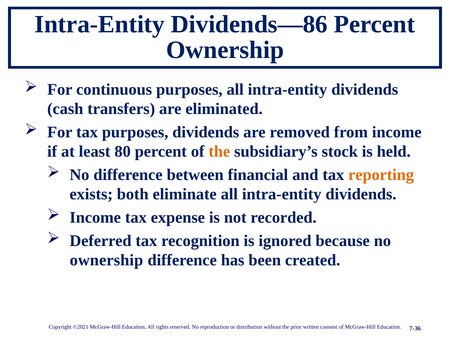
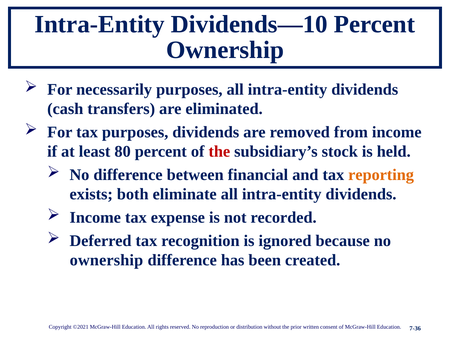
Dividends—86: Dividends—86 -> Dividends—10
continuous: continuous -> necessarily
the at (219, 152) colour: orange -> red
